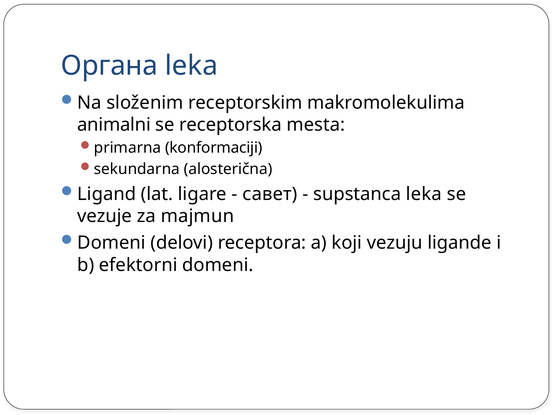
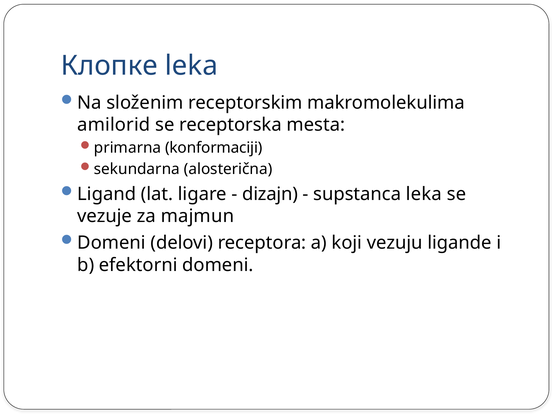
Органа: Органа -> Клопке
animalni: animalni -> amilorid
савет: савет -> dizajn
